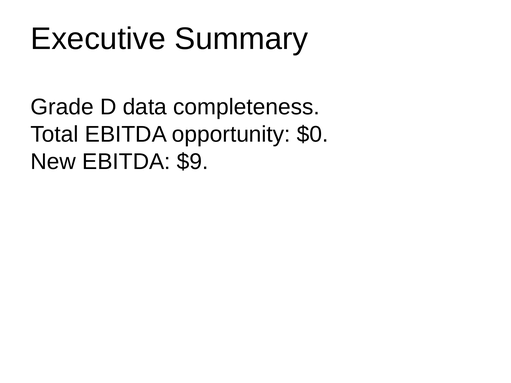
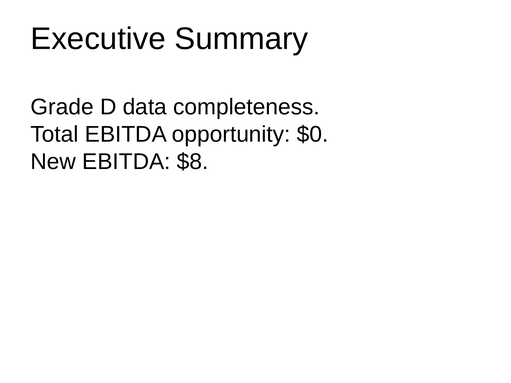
$9: $9 -> $8
